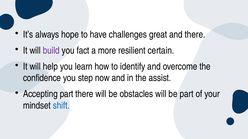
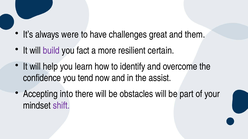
hope: hope -> were
and there: there -> them
step: step -> tend
Accepting part: part -> into
shift colour: blue -> purple
